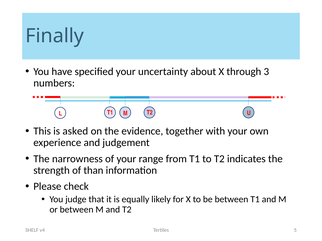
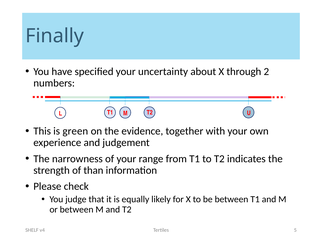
3: 3 -> 2
asked: asked -> green
